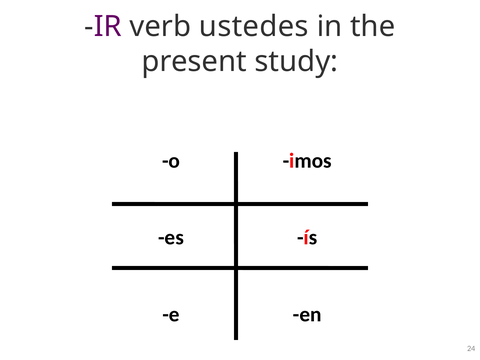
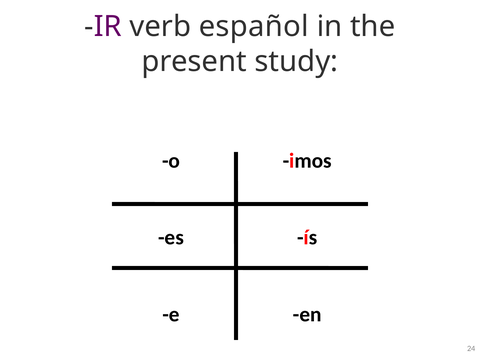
ustedes: ustedes -> español
